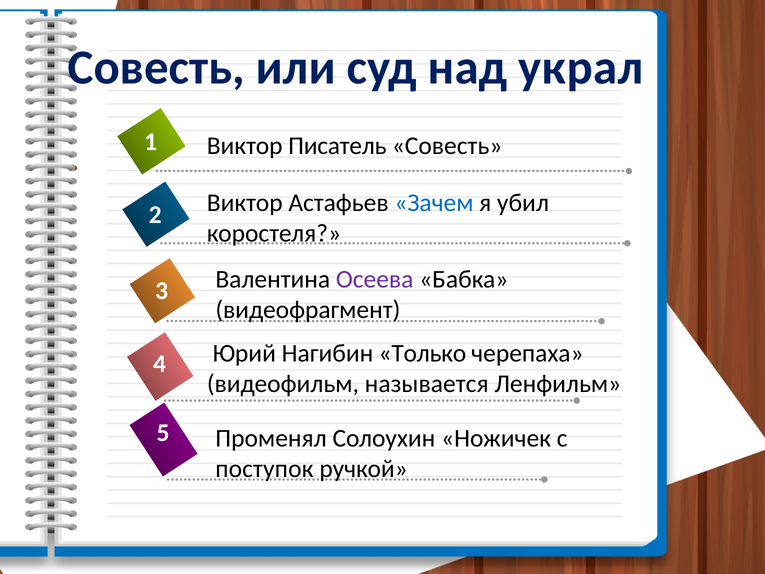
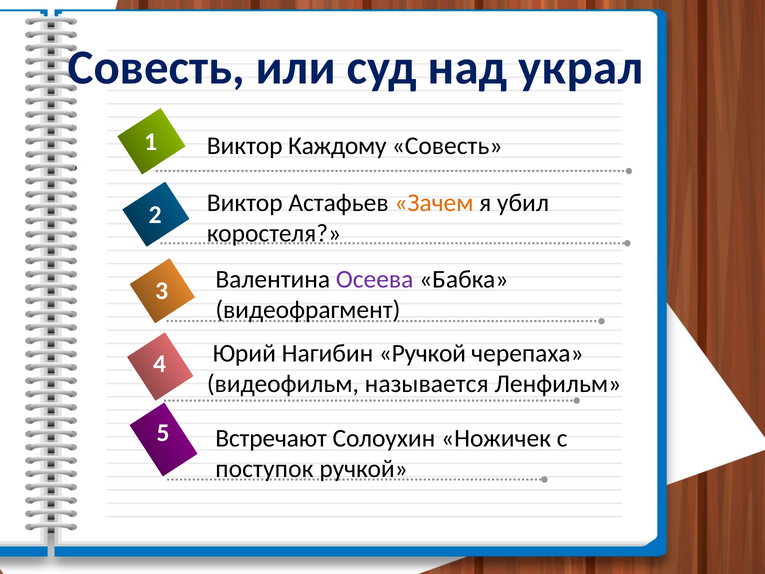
Писатель: Писатель -> Каждому
Зачем colour: blue -> orange
Нагибин Только: Только -> Ручкой
Променял: Променял -> Встречают
